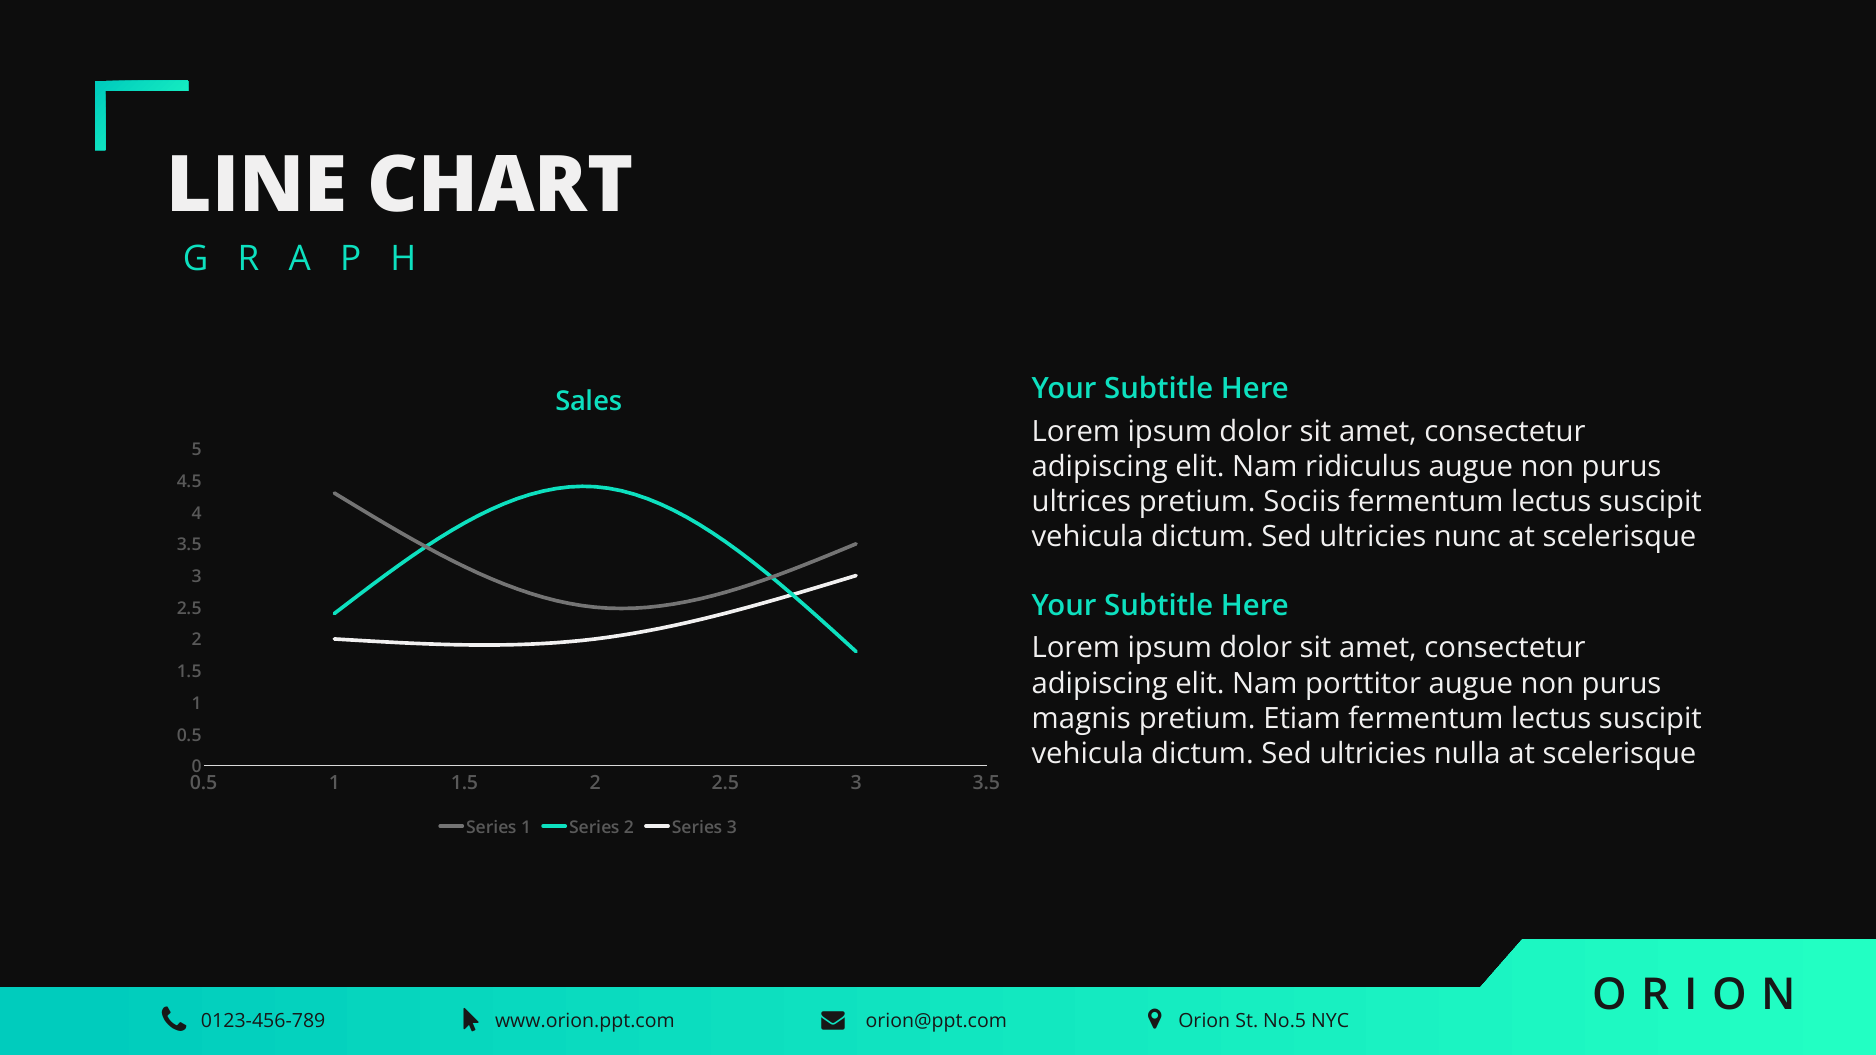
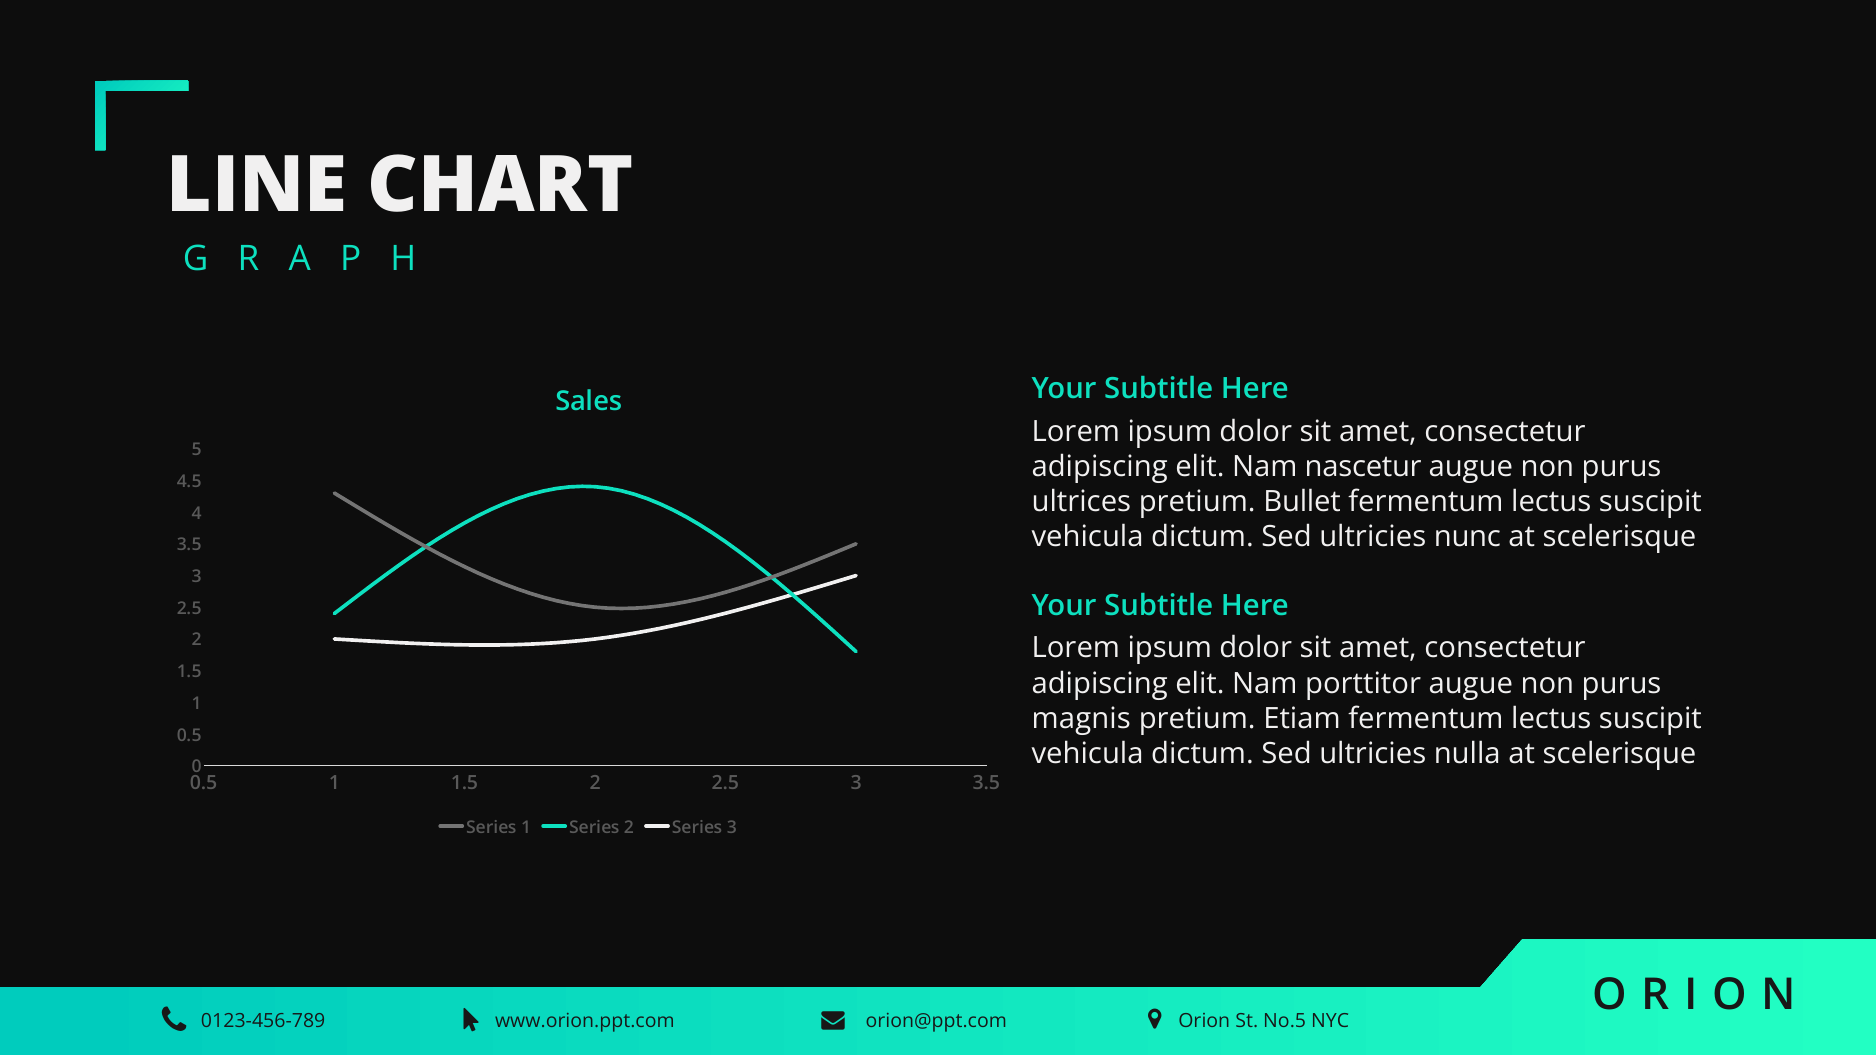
ridiculus: ridiculus -> nascetur
Sociis: Sociis -> Bullet
